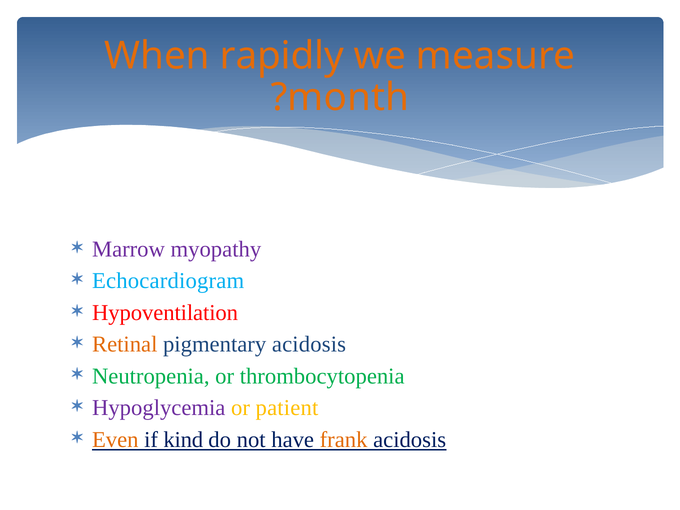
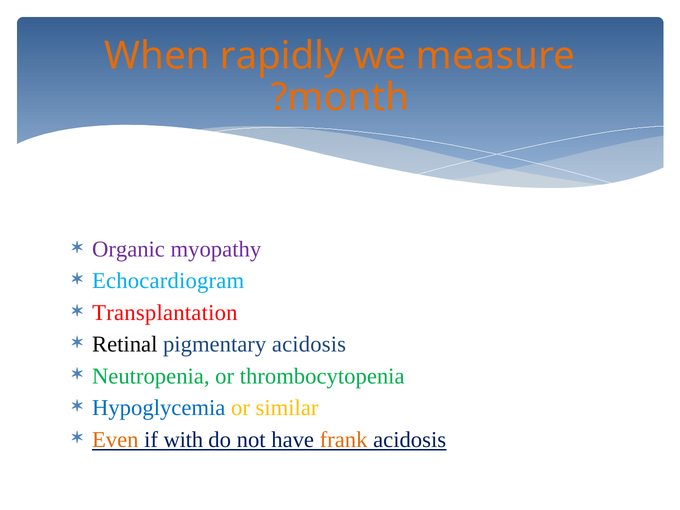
Marrow: Marrow -> Organic
Hypoventilation: Hypoventilation -> Transplantation
Retinal colour: orange -> black
Hypoglycemia colour: purple -> blue
patient: patient -> similar
kind: kind -> with
